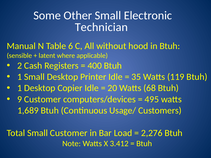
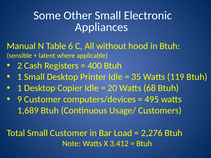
Technician: Technician -> Appliances
